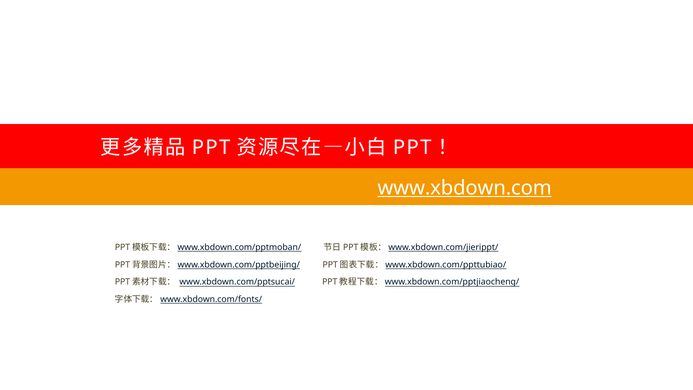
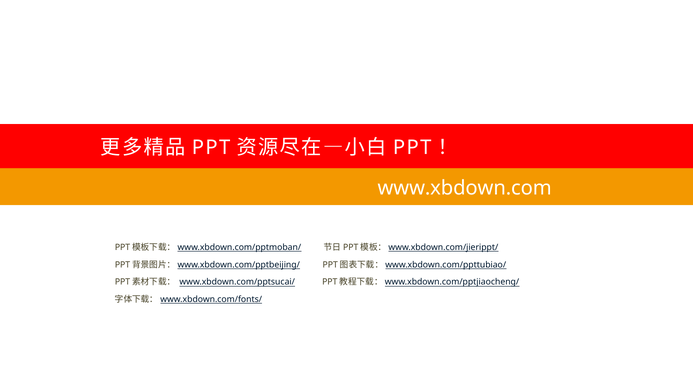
www.xbdown.com underline: present -> none
